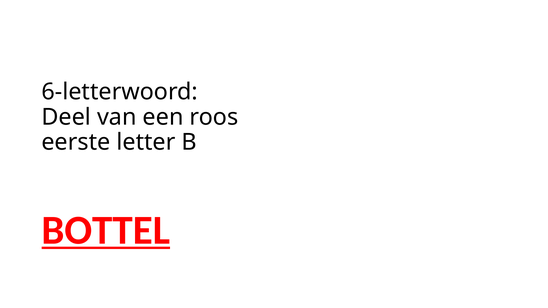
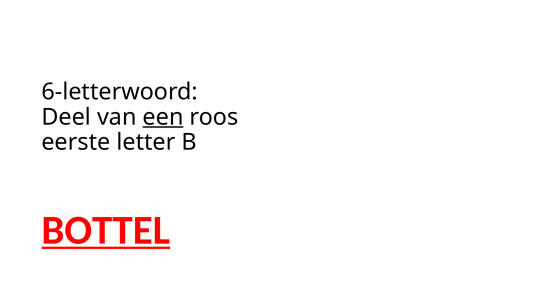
een underline: none -> present
